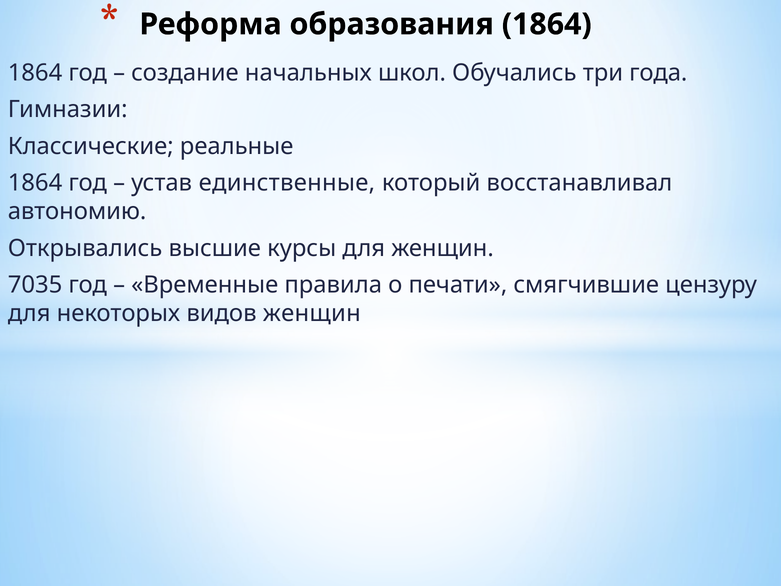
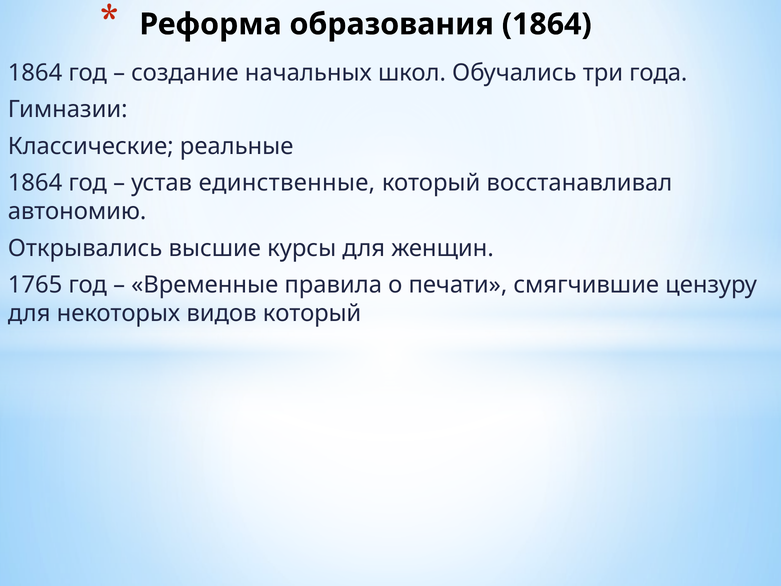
7035: 7035 -> 1765
видов женщин: женщин -> который
